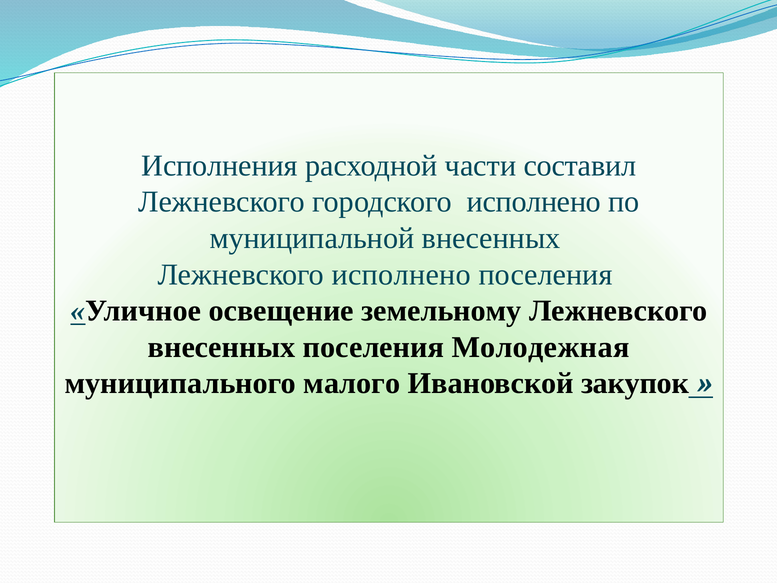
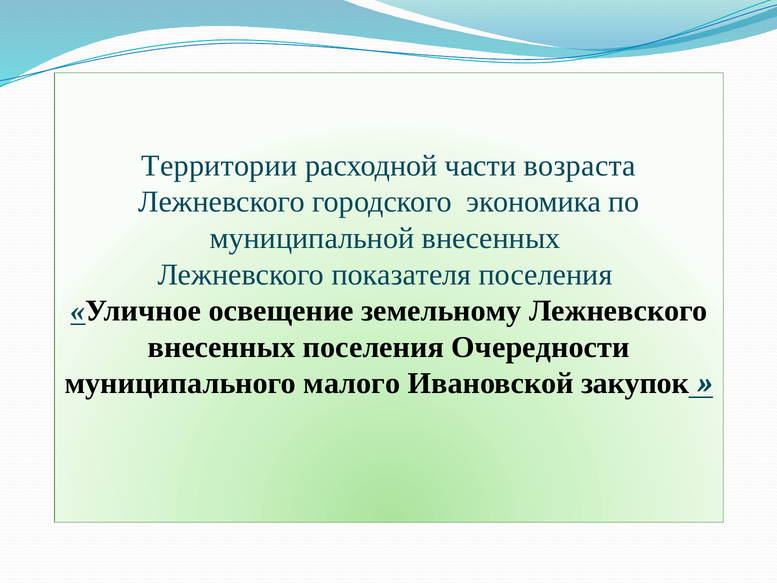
Исполнения: Исполнения -> Территории
составил: составил -> возраста
городского исполнено: исполнено -> экономика
Лежневского исполнено: исполнено -> показателя
Молодежная: Молодежная -> Очередности
